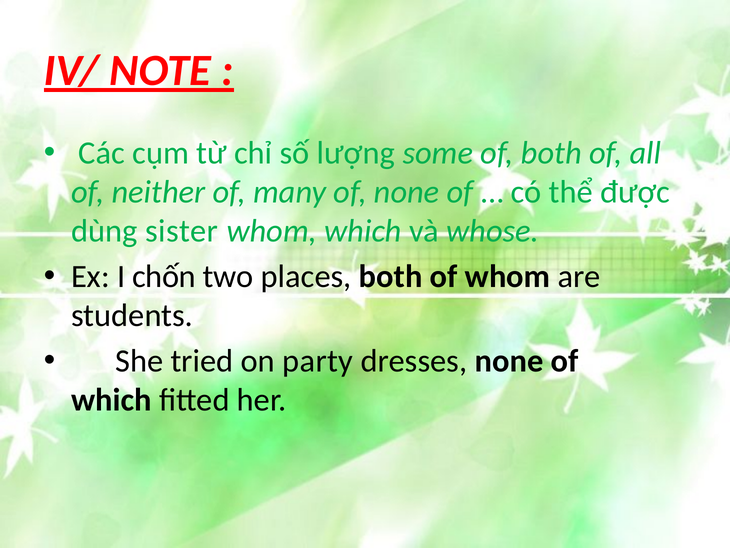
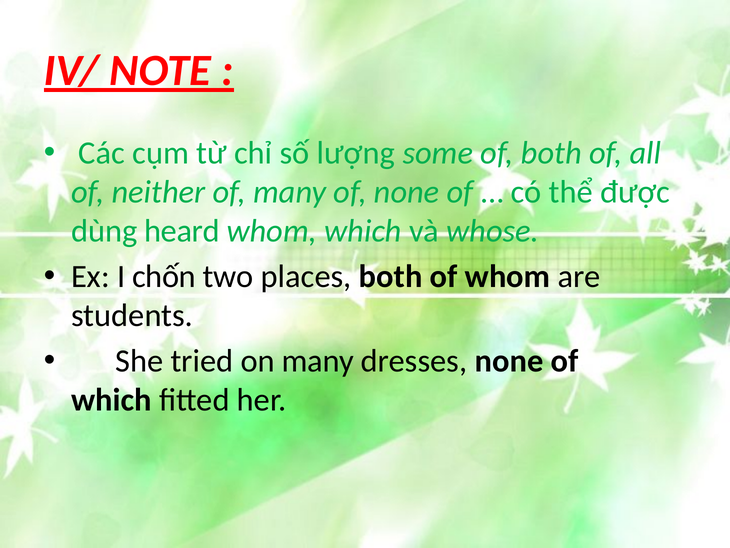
sister: sister -> heard
on party: party -> many
